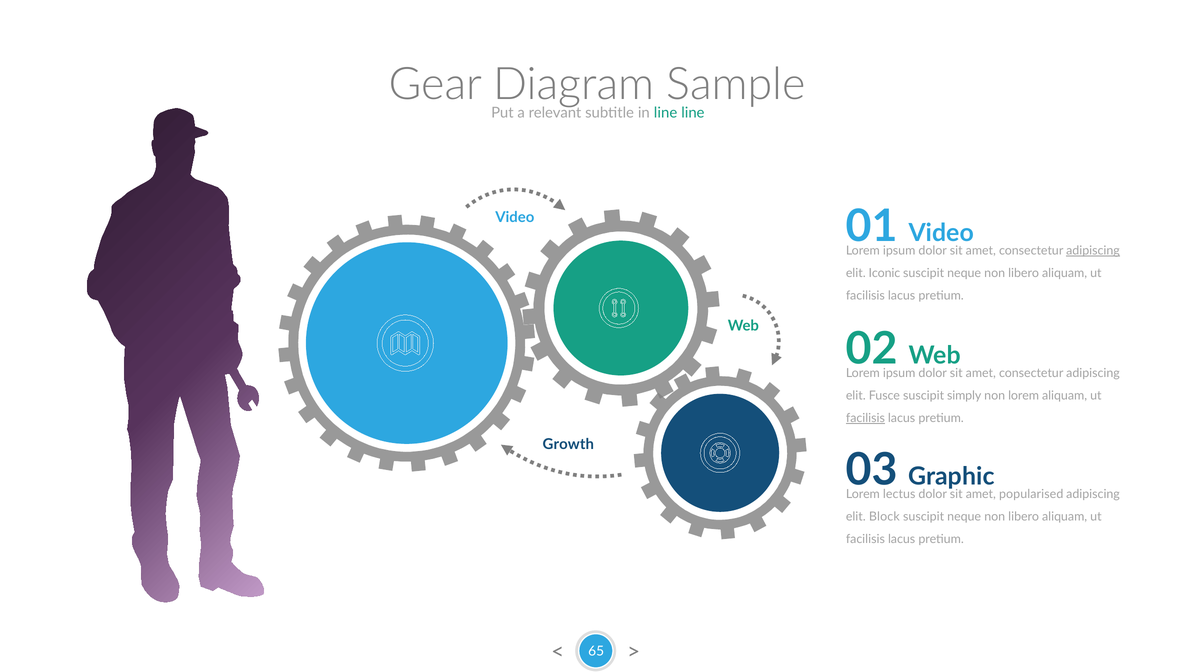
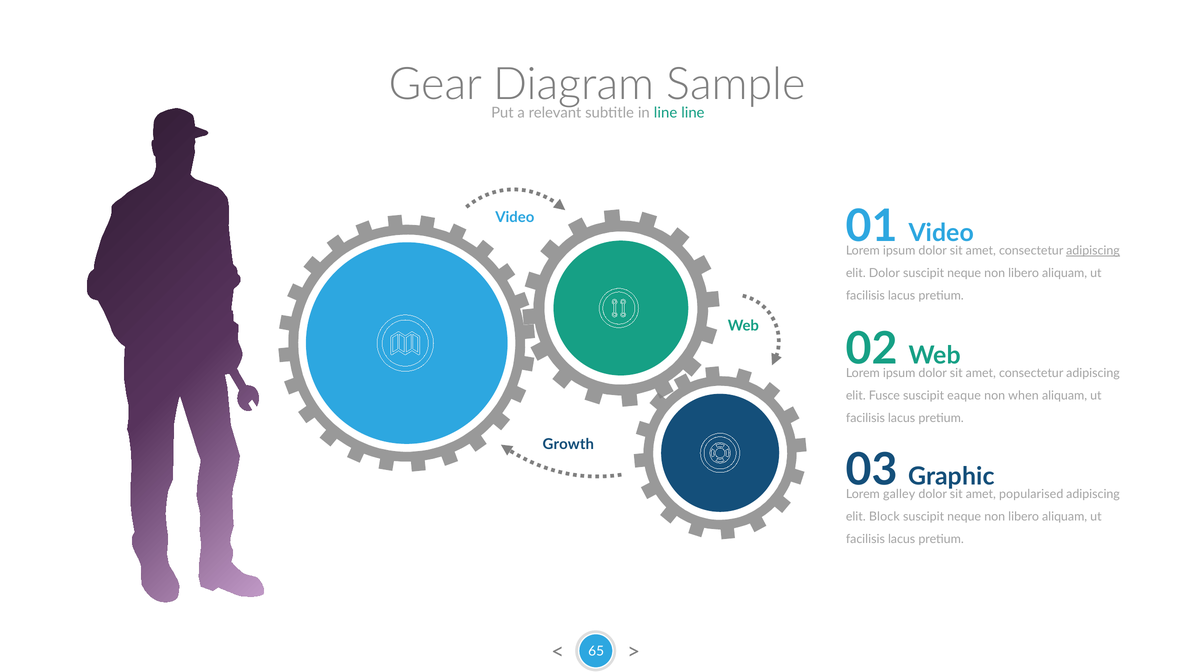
elit Iconic: Iconic -> Dolor
simply: simply -> eaque
non lorem: lorem -> when
facilisis at (865, 418) underline: present -> none
lectus: lectus -> galley
